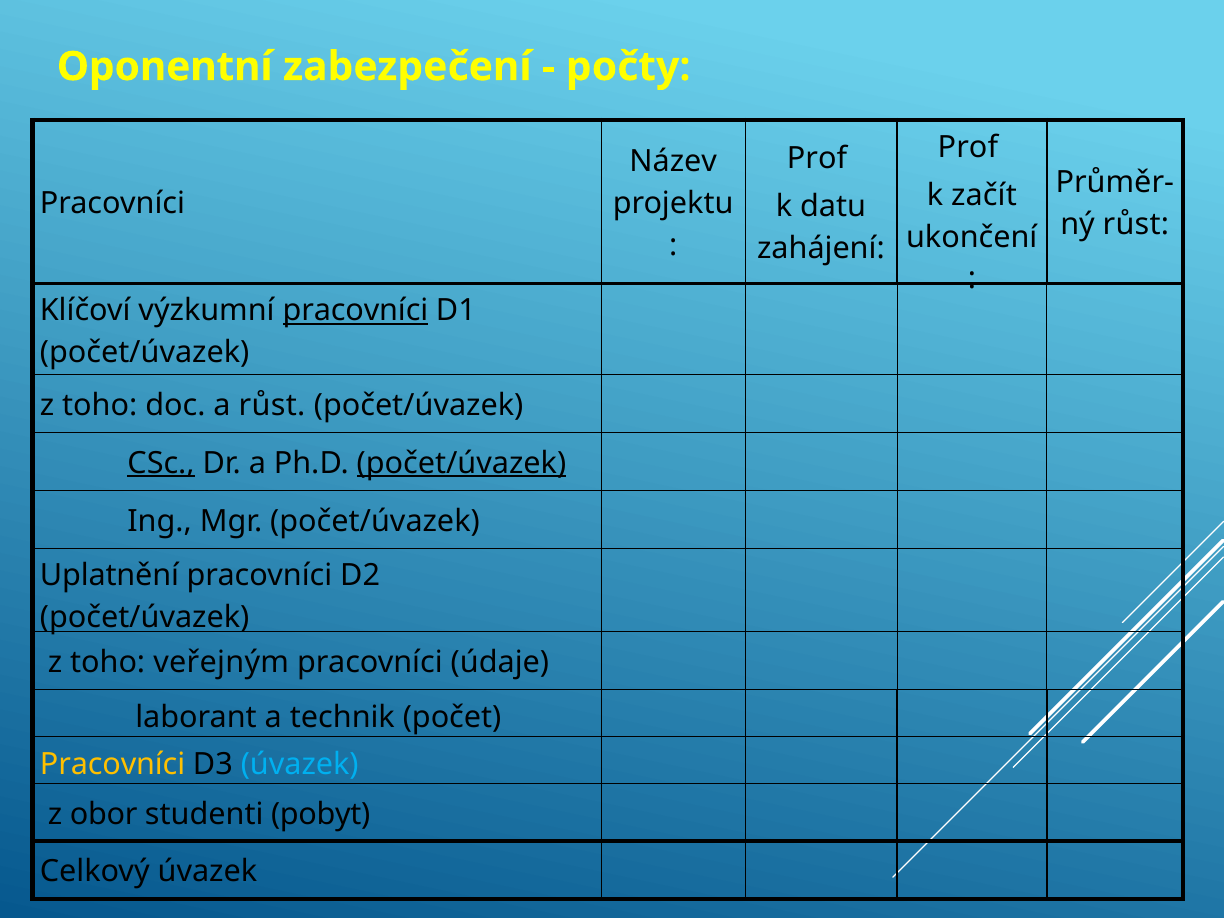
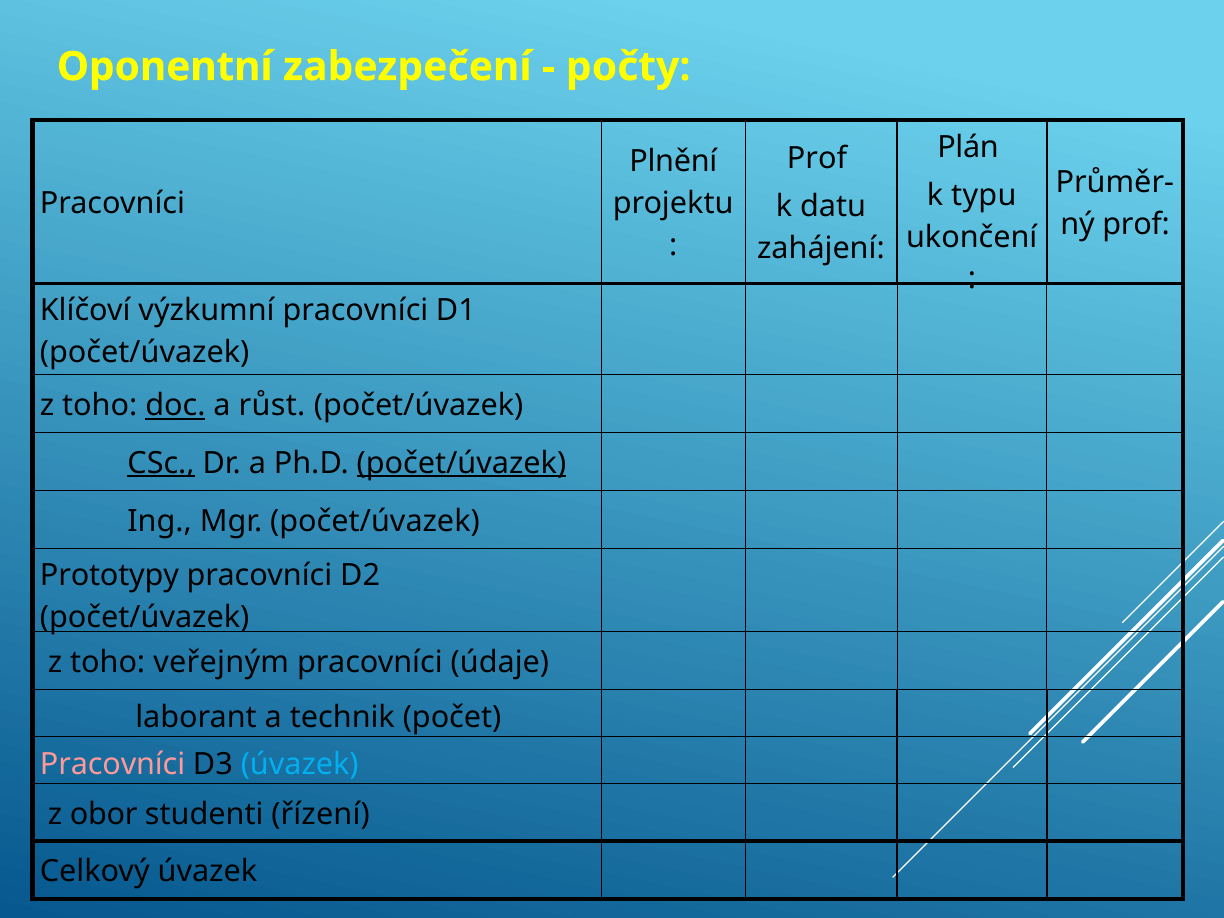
Prof at (968, 148): Prof -> Plán
Název: Název -> Plnění
začít: začít -> typu
růst at (1136, 224): růst -> prof
pracovníci at (355, 311) underline: present -> none
doc underline: none -> present
Uplatnění: Uplatnění -> Prototypy
Pracovníci at (113, 764) colour: yellow -> pink
pobyt: pobyt -> řízení
